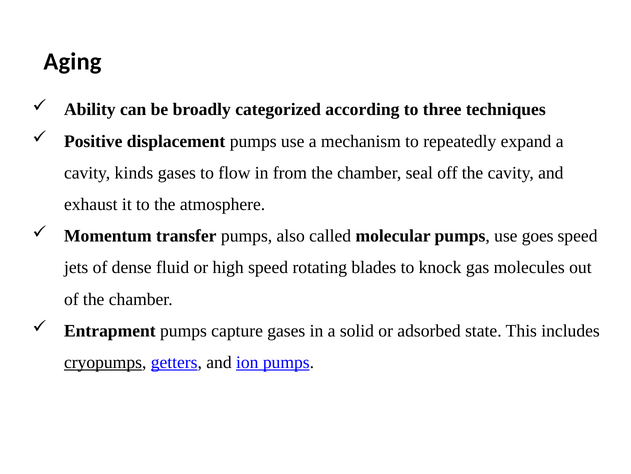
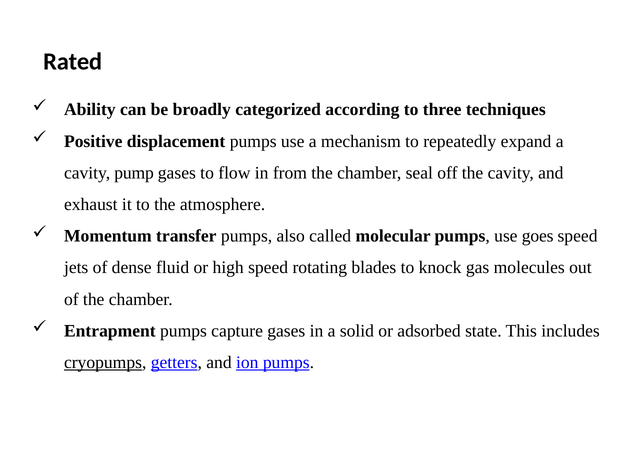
Aging: Aging -> Rated
kinds: kinds -> pump
